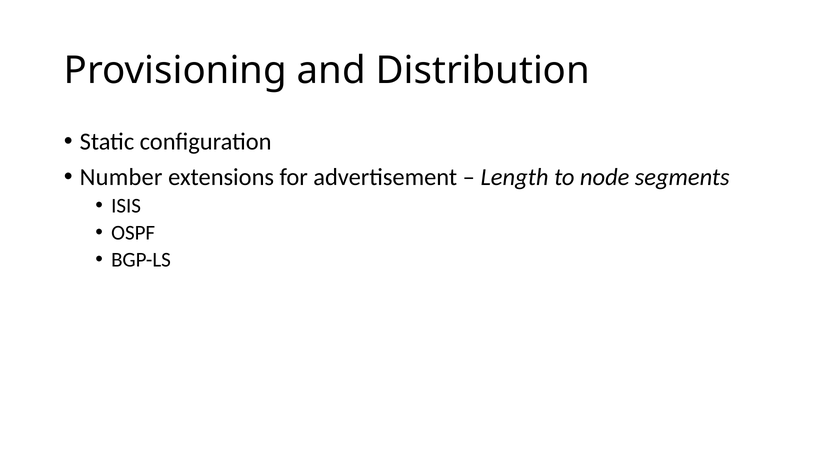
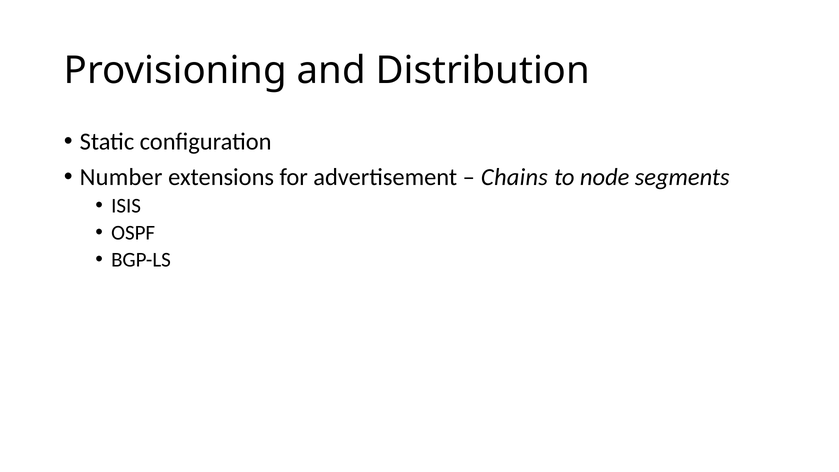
Length: Length -> Chains
